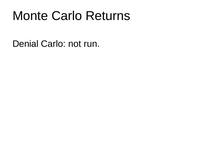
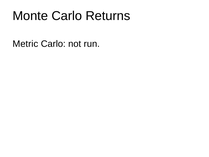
Denial: Denial -> Metric
